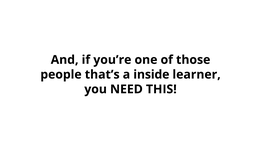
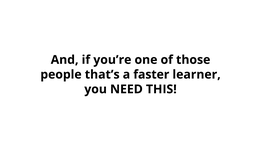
inside: inside -> faster
